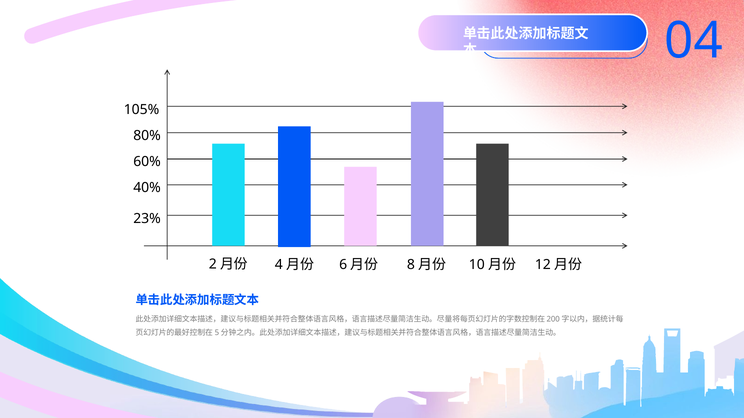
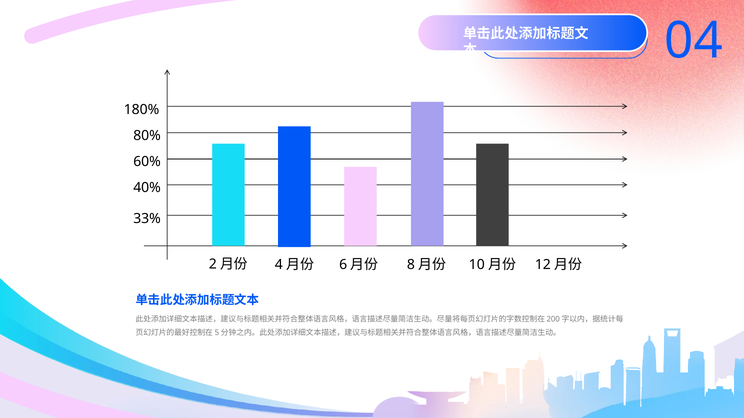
105%: 105% -> 180%
23%: 23% -> 33%
